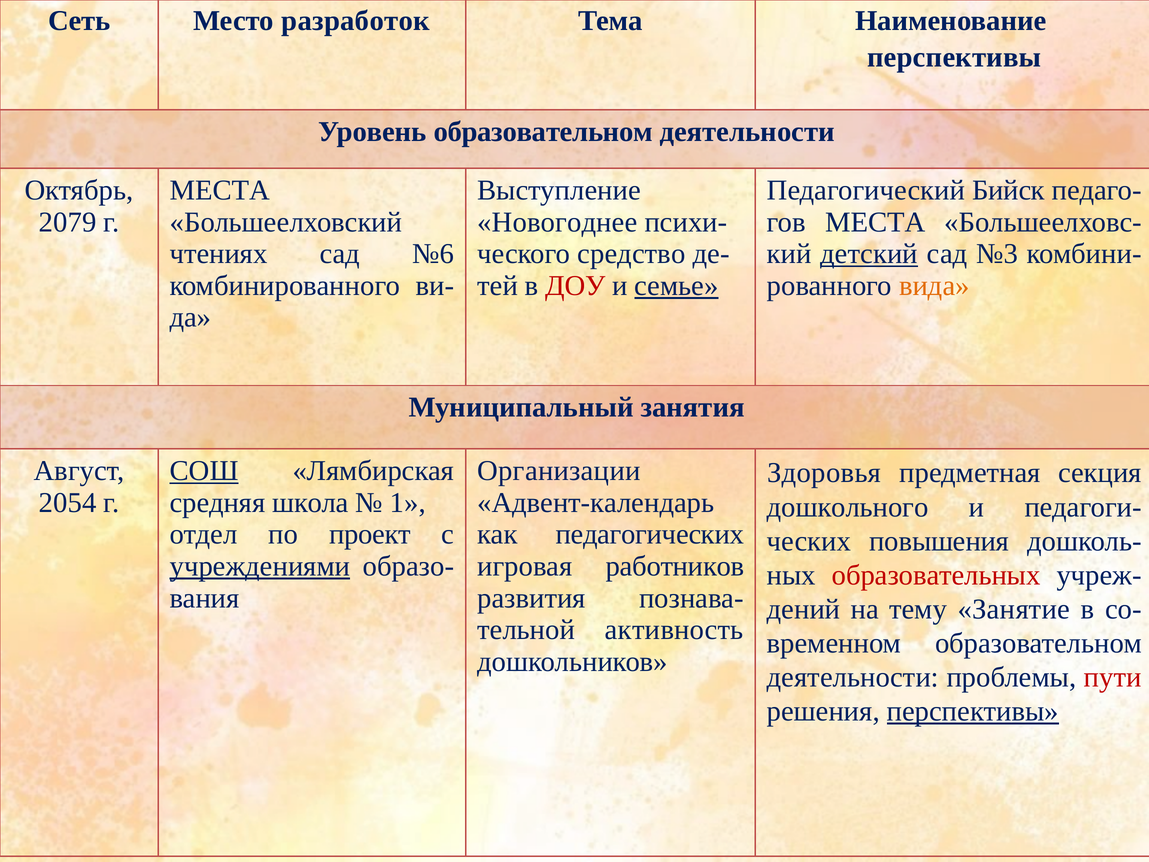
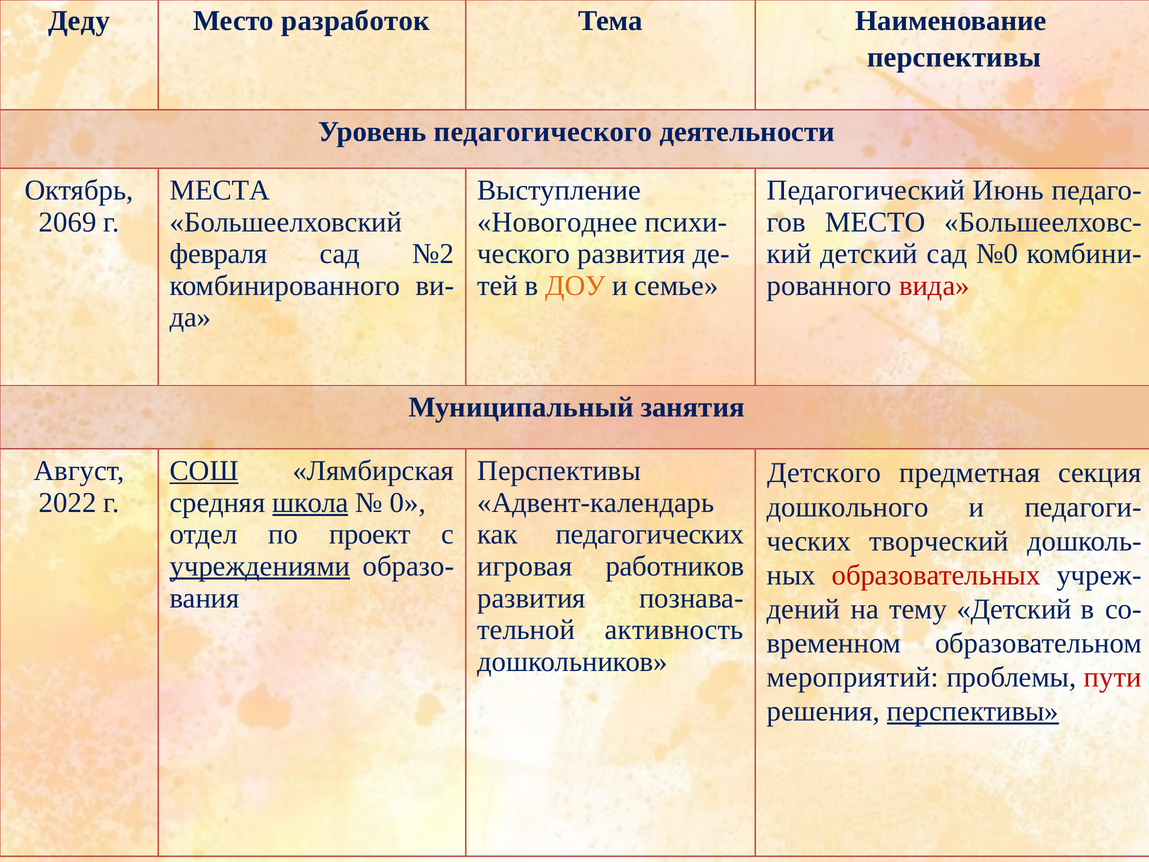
Сеть: Сеть -> Деду
Уровень образовательном: образовательном -> педагогического
Бийск: Бийск -> Июнь
2079: 2079 -> 2069
МЕСТА at (875, 222): МЕСТА -> МЕСТО
чтениях: чтениях -> февраля
№6: №6 -> №2
средство at (631, 254): средство -> развития
детский at (869, 254) underline: present -> none
№3: №3 -> №0
ДОУ colour: red -> orange
семье underline: present -> none
вида colour: orange -> red
Организации at (559, 471): Организации -> Перспективы
Здоровья: Здоровья -> Детского
2054: 2054 -> 2022
школа underline: none -> present
1: 1 -> 0
повышения: повышения -> творческий
тему Занятие: Занятие -> Детский
деятельности at (853, 677): деятельности -> мероприятий
